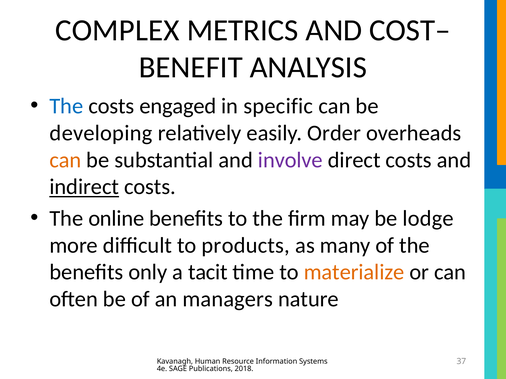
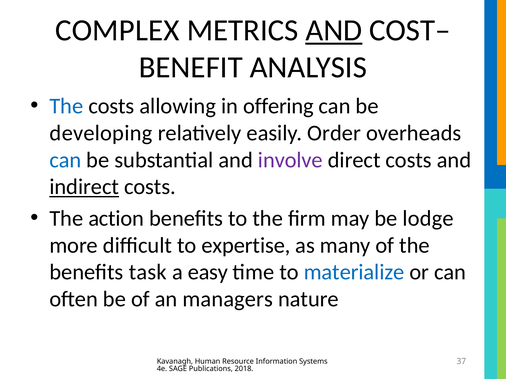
AND at (334, 30) underline: none -> present
engaged: engaged -> allowing
specific: specific -> offering
can at (65, 160) colour: orange -> blue
online: online -> action
products: products -> expertise
only: only -> task
tacit: tacit -> easy
materialize colour: orange -> blue
